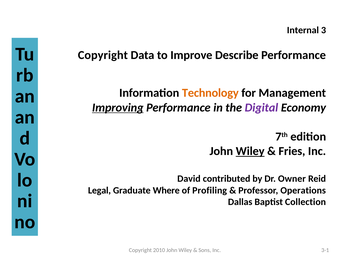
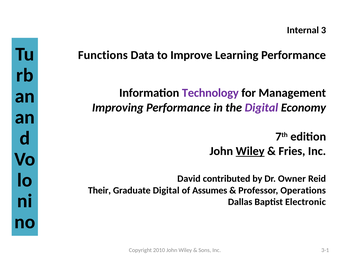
Copyright at (103, 55): Copyright -> Functions
Describe: Describe -> Learning
Technology colour: orange -> purple
Improving underline: present -> none
Legal: Legal -> Their
Graduate Where: Where -> Digital
Profiling: Profiling -> Assumes
Collection: Collection -> Electronic
